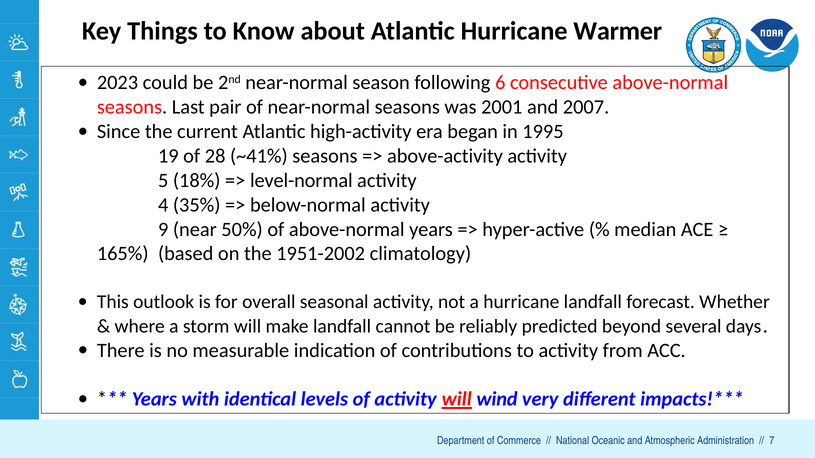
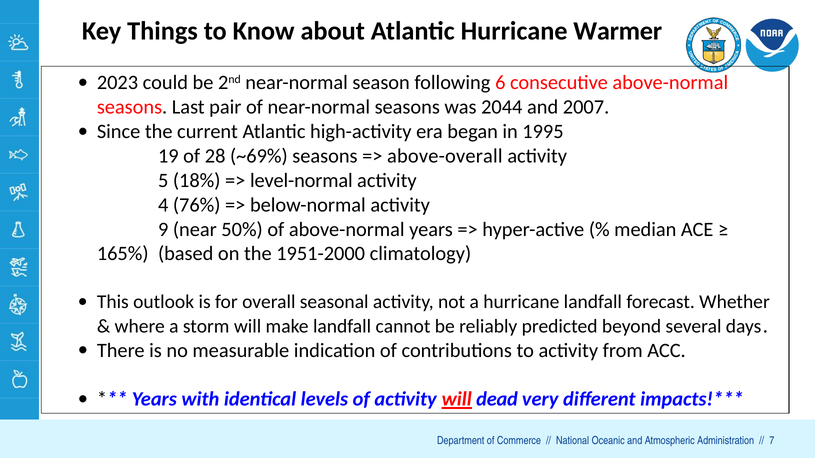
2001: 2001 -> 2044
~41%: ~41% -> ~69%
above-activity: above-activity -> above-overall
35%: 35% -> 76%
1951-2002: 1951-2002 -> 1951-2000
wind: wind -> dead
